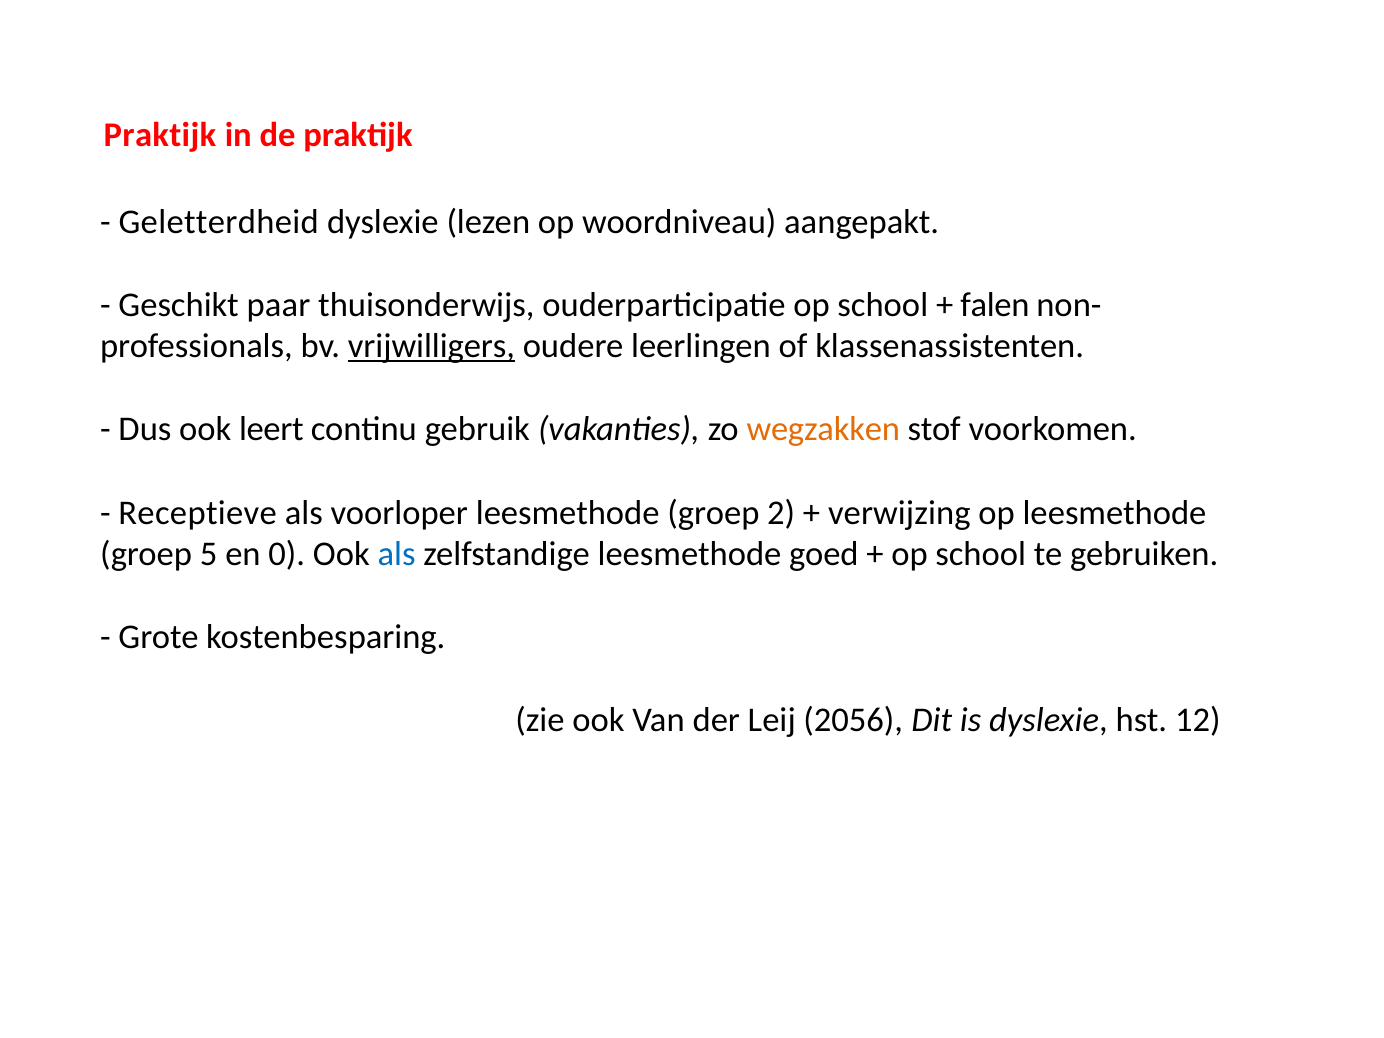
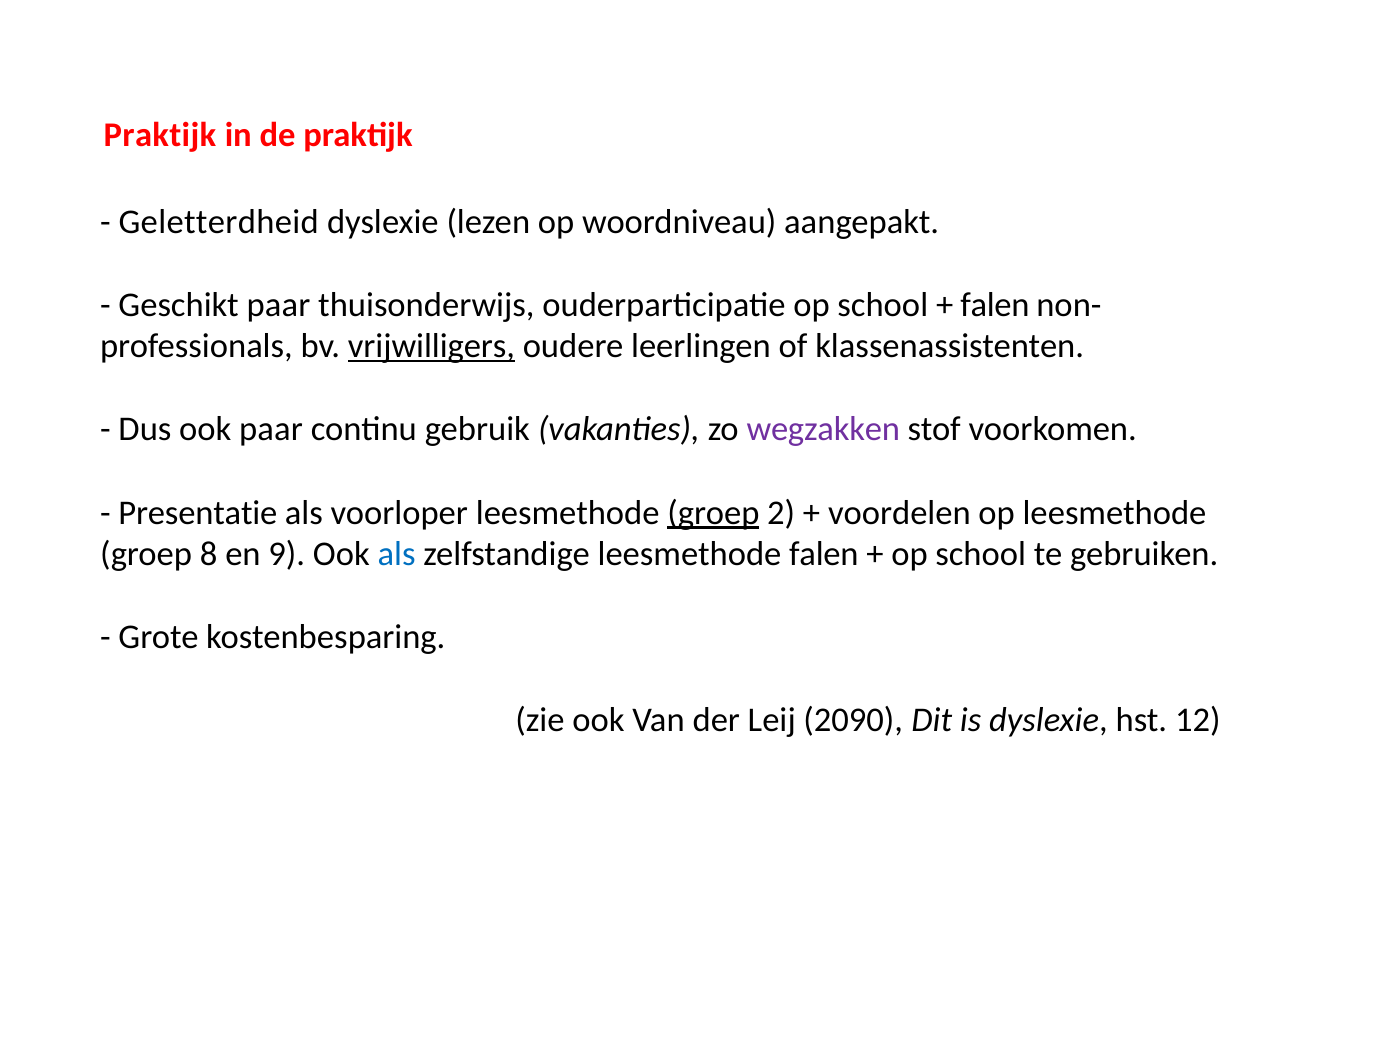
ook leert: leert -> paar
wegzakken colour: orange -> purple
Receptieve: Receptieve -> Presentatie
groep at (713, 513) underline: none -> present
verwijzing: verwijzing -> voordelen
5: 5 -> 8
0: 0 -> 9
leesmethode goed: goed -> falen
2056: 2056 -> 2090
